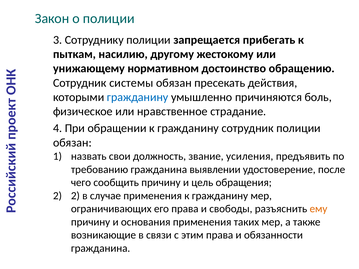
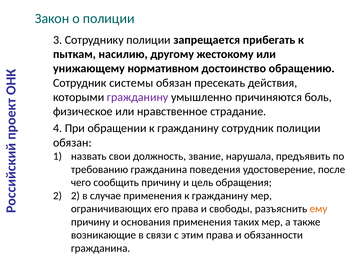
гражданину at (138, 97) colour: blue -> purple
усиления: усиления -> нарушала
выявлении: выявлении -> поведения
